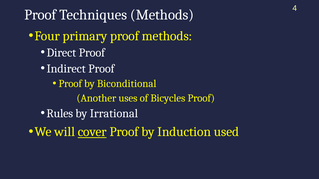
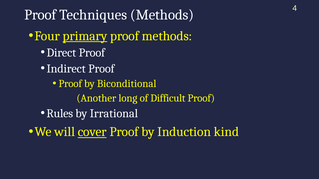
primary underline: none -> present
uses: uses -> long
Bicycles: Bicycles -> Difficult
used: used -> kind
